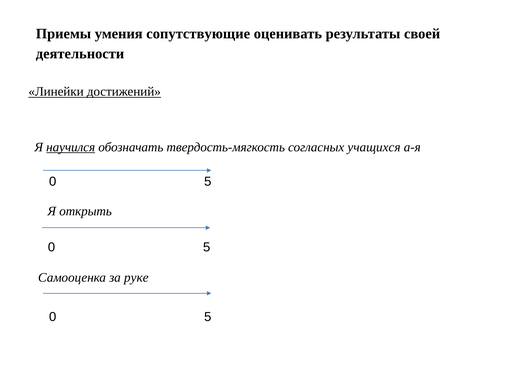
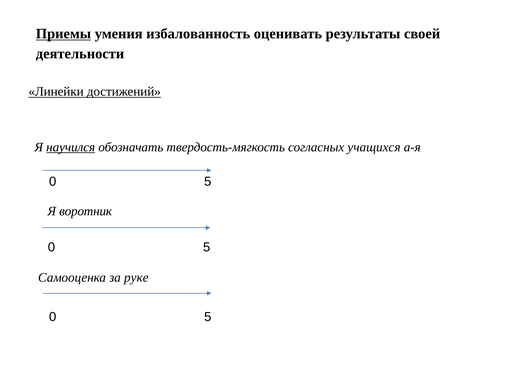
Приемы underline: none -> present
сопутствующие: сопутствующие -> избалованность
открыть: открыть -> воротник
